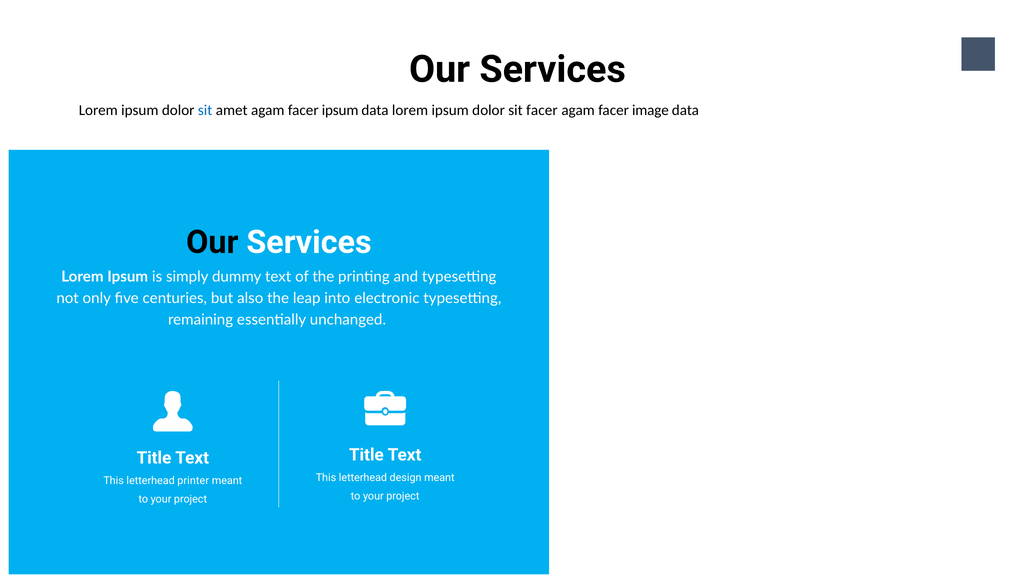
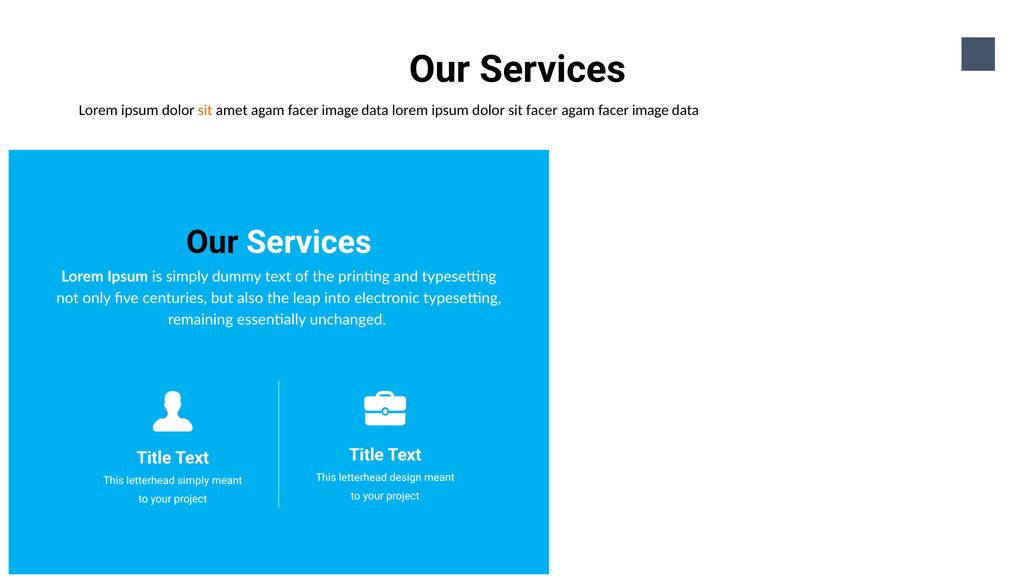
sit at (205, 110) colour: blue -> orange
amet agam facer ipsum: ipsum -> image
letterhead printer: printer -> simply
